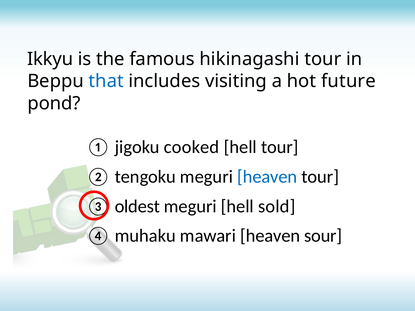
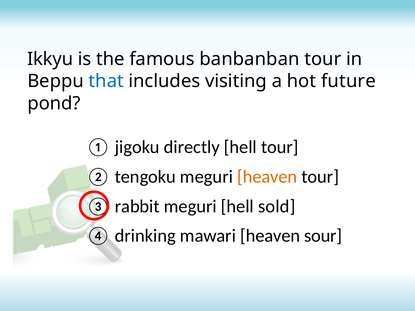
hikinagashi: hikinagashi -> banbanban
cooked: cooked -> directly
heaven at (267, 177) colour: blue -> orange
oldest: oldest -> rabbit
muhaku: muhaku -> drinking
